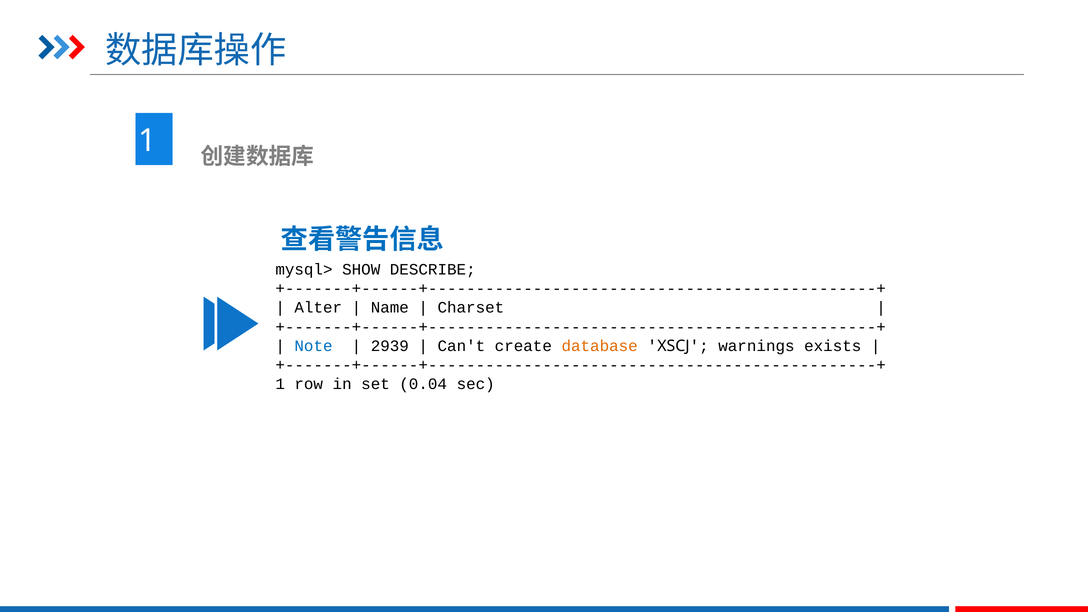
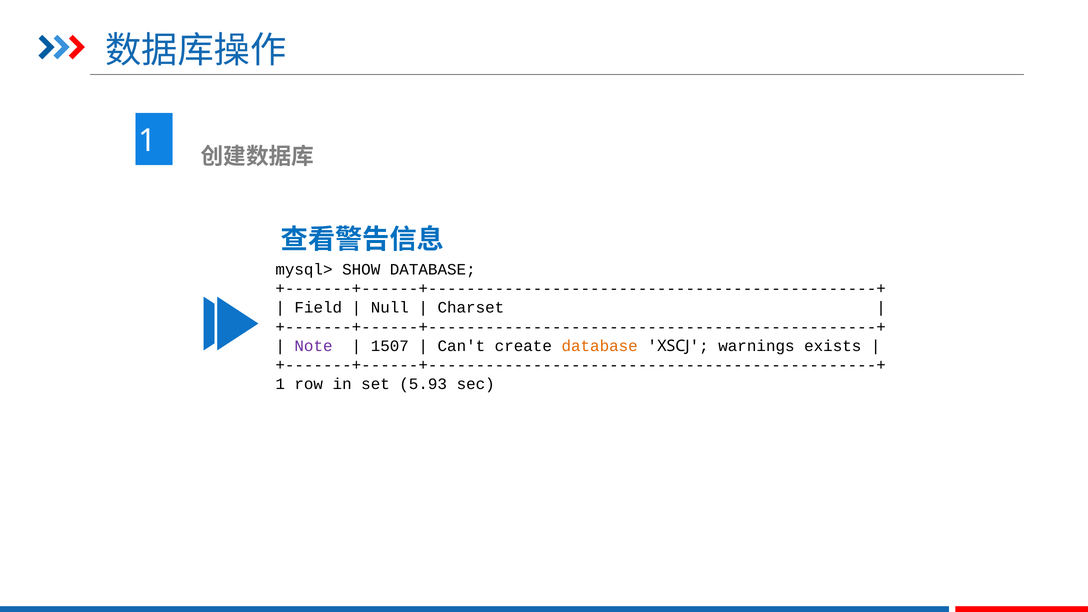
SHOW DESCRIBE: DESCRIBE -> DATABASE
Alter: Alter -> Field
Name: Name -> Null
Note colour: blue -> purple
2939: 2939 -> 1507
0.04: 0.04 -> 5.93
